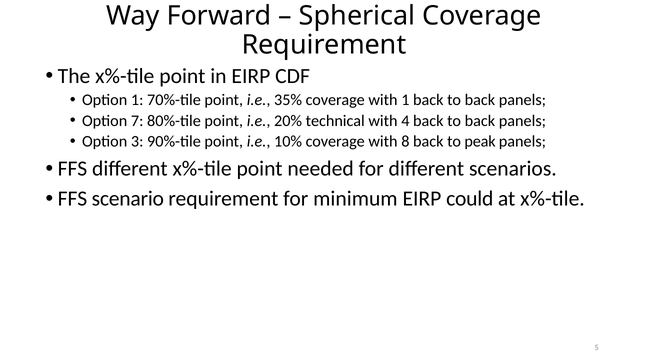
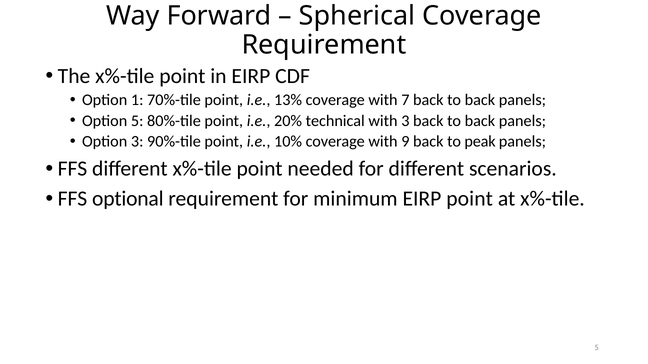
35%: 35% -> 13%
with 1: 1 -> 7
Option 7: 7 -> 5
with 4: 4 -> 3
8: 8 -> 9
scenario: scenario -> optional
EIRP could: could -> point
